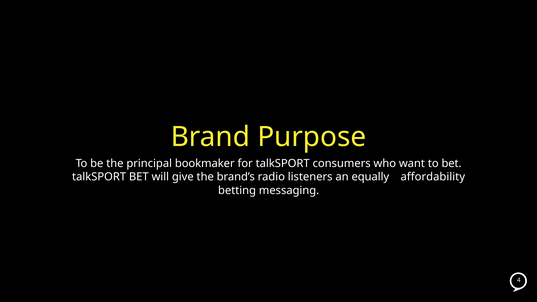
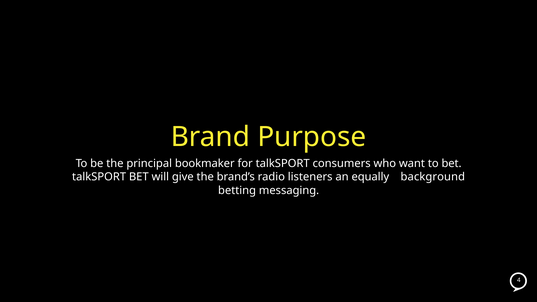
affordability: affordability -> background
